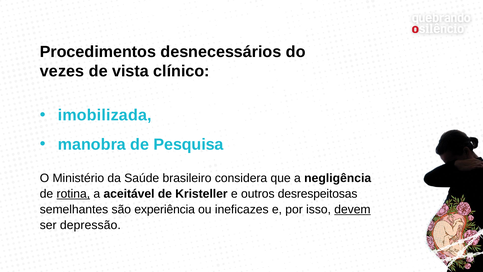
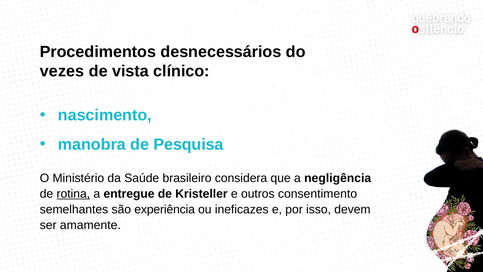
imobilizada: imobilizada -> nascimento
aceitável: aceitável -> entregue
desrespeitosas: desrespeitosas -> consentimento
devem underline: present -> none
depressão: depressão -> amamente
